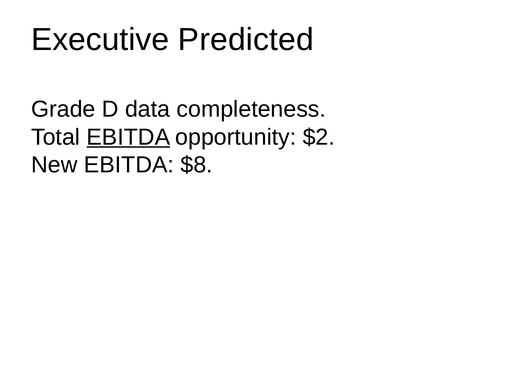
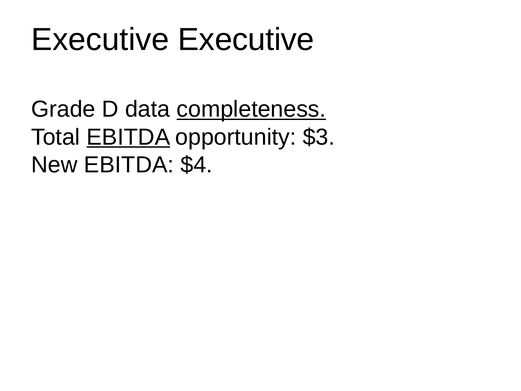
Executive Predicted: Predicted -> Executive
completeness underline: none -> present
$2: $2 -> $3
$8: $8 -> $4
